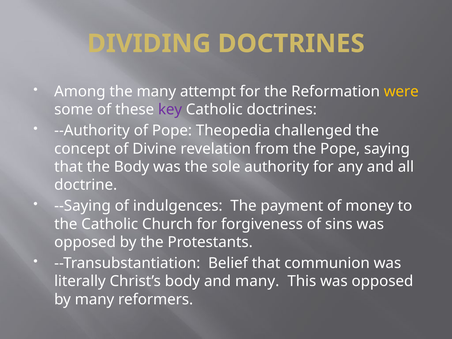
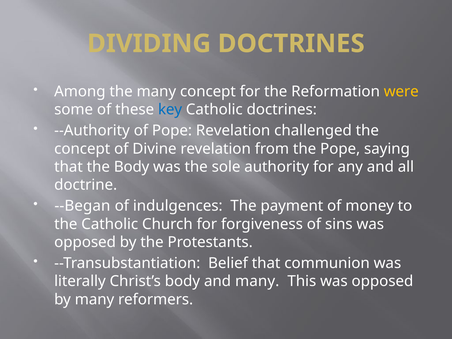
many attempt: attempt -> concept
key colour: purple -> blue
Pope Theopedia: Theopedia -> Revelation
--Saying: --Saying -> --Began
